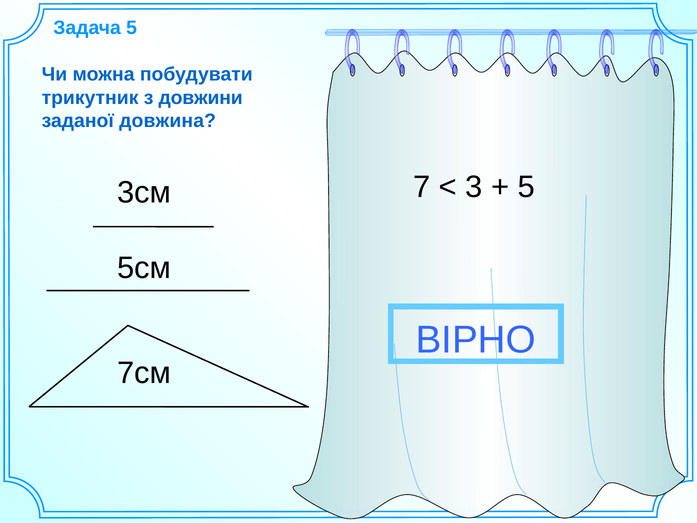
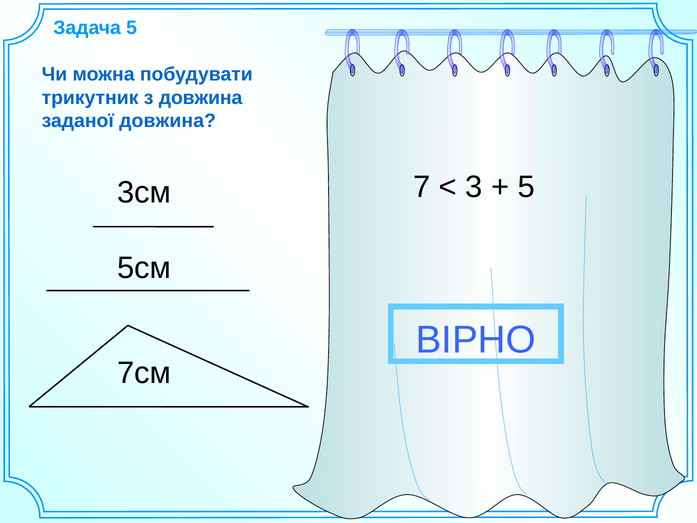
з довжини: довжини -> довжина
